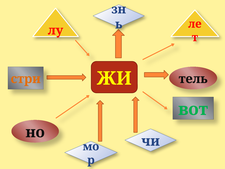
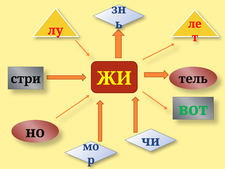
стри colour: orange -> black
